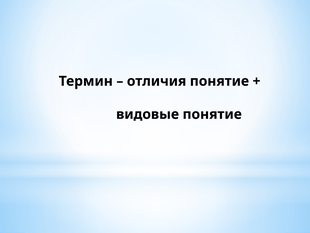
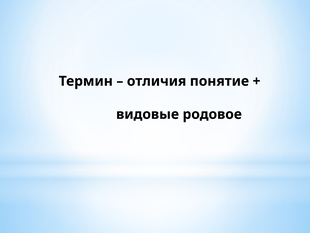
видовые понятие: понятие -> родовое
